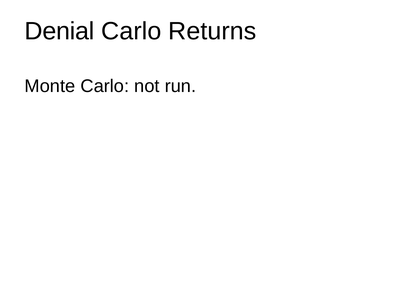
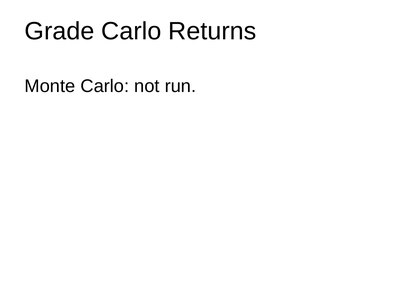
Denial: Denial -> Grade
